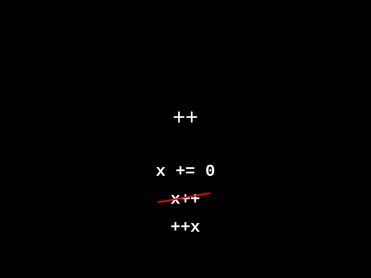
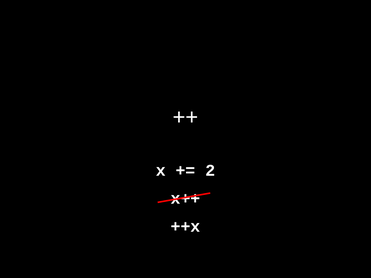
0: 0 -> 2
